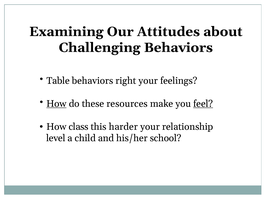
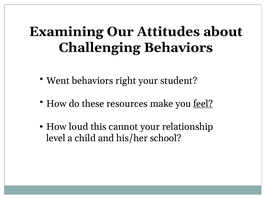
Table: Table -> Went
feelings: feelings -> student
How at (56, 104) underline: present -> none
class: class -> loud
harder: harder -> cannot
